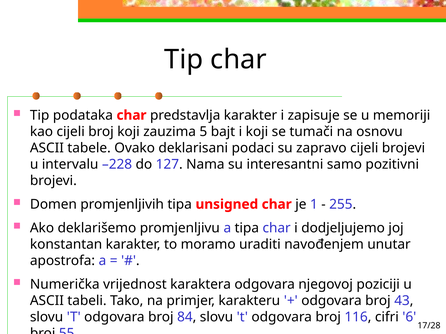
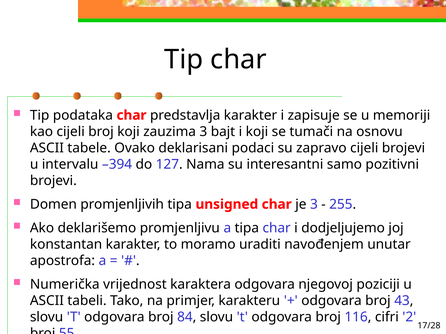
zauzima 5: 5 -> 3
–228: –228 -> –394
je 1: 1 -> 3
6: 6 -> 2
